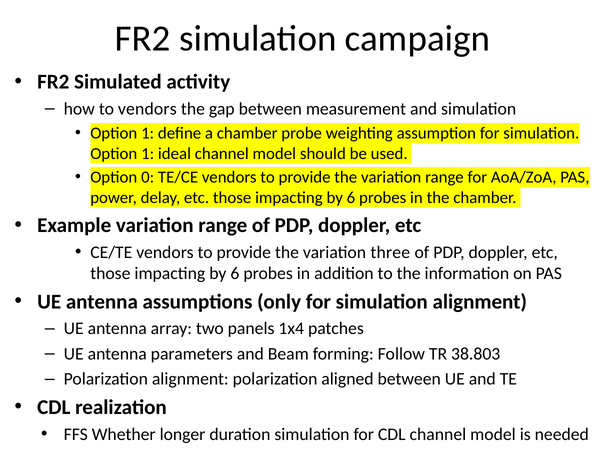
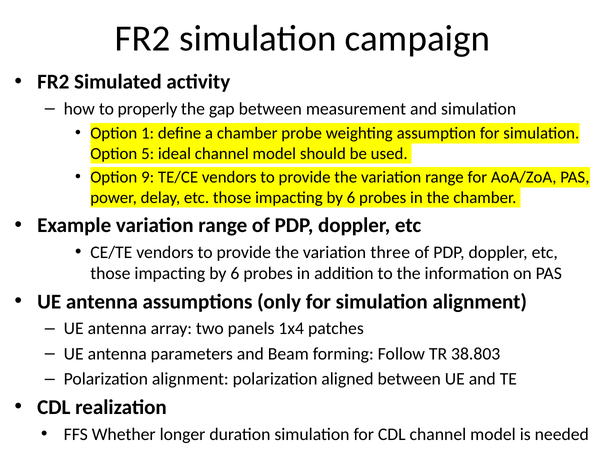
to vendors: vendors -> properly
1 at (148, 154): 1 -> 5
0: 0 -> 9
